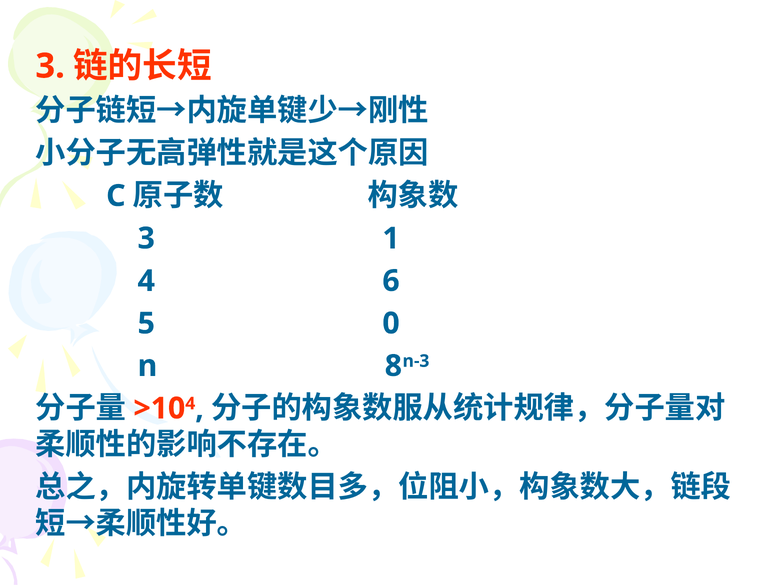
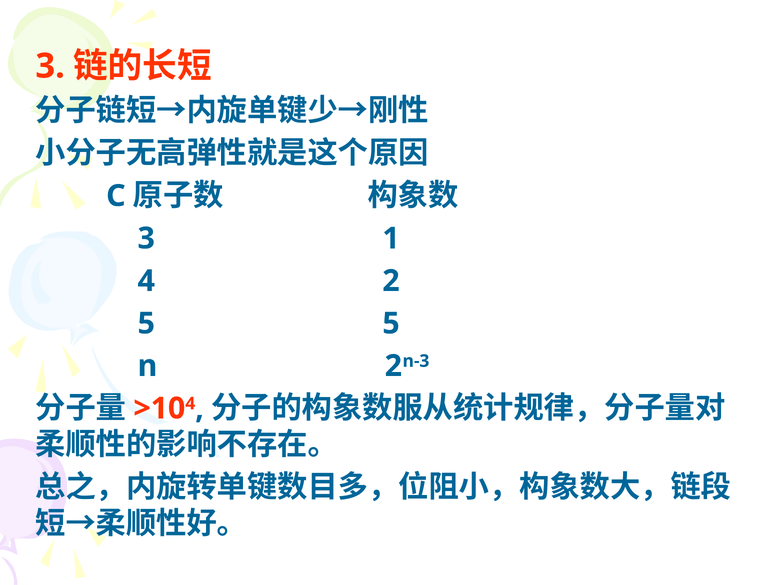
4 6: 6 -> 2
5 0: 0 -> 5
n 8: 8 -> 2
